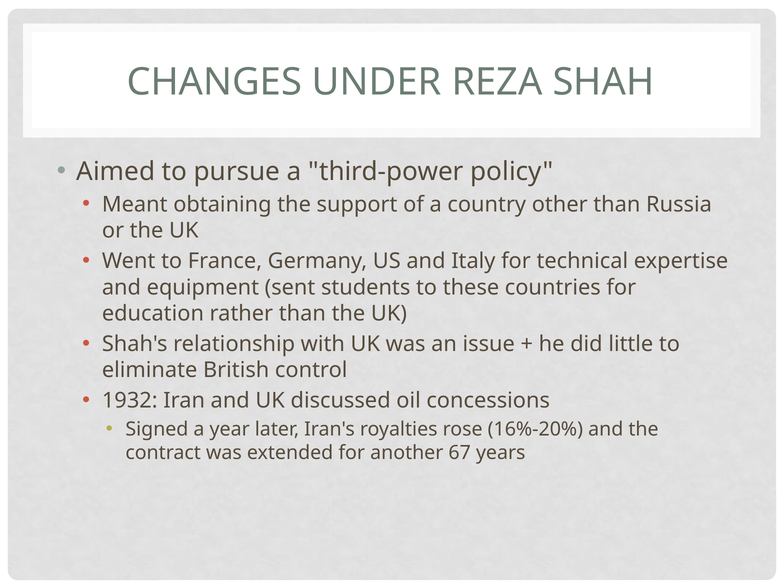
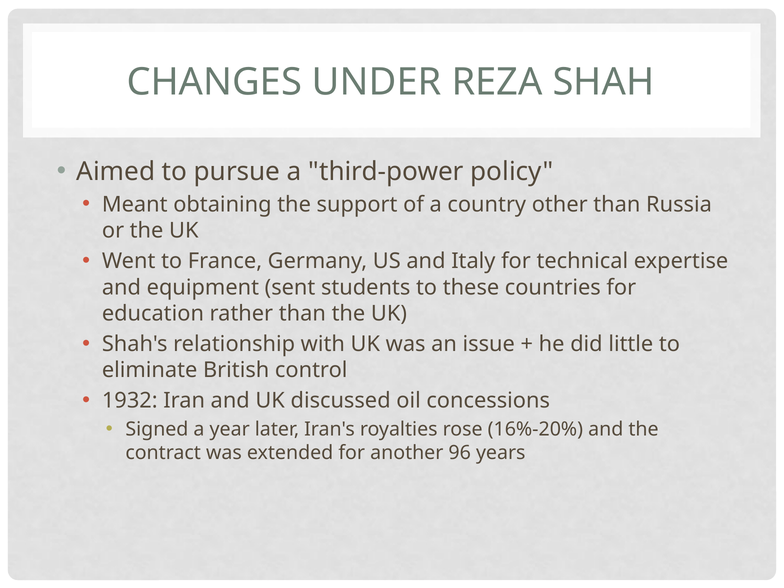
67: 67 -> 96
